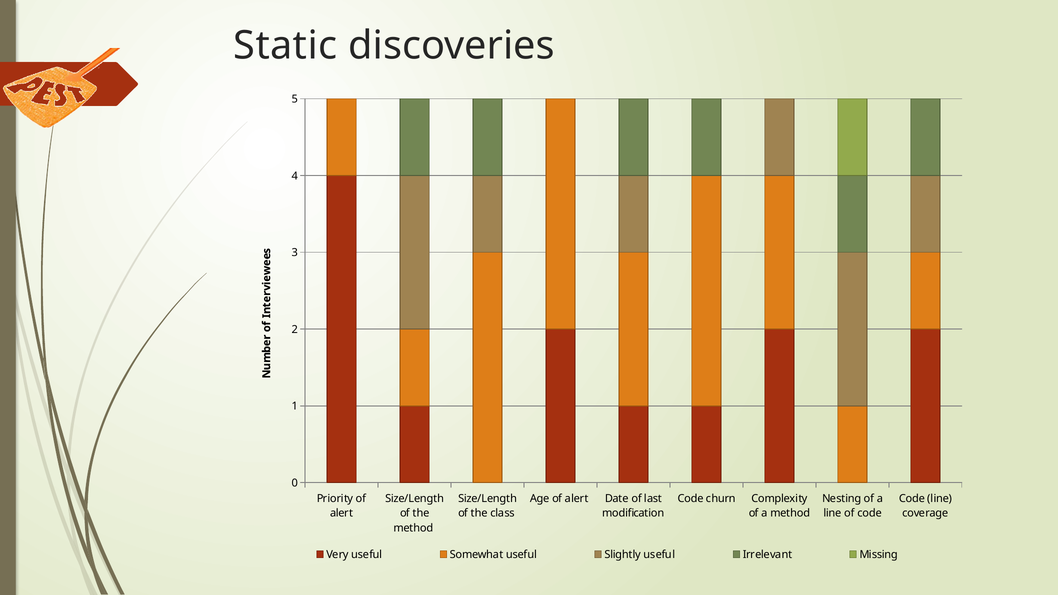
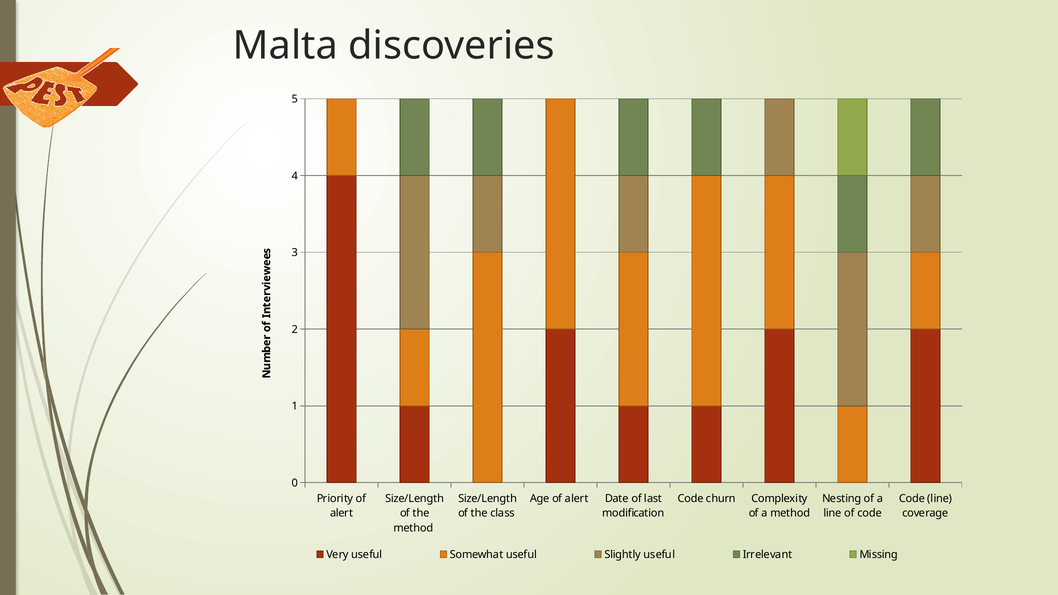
Static: Static -> Malta
